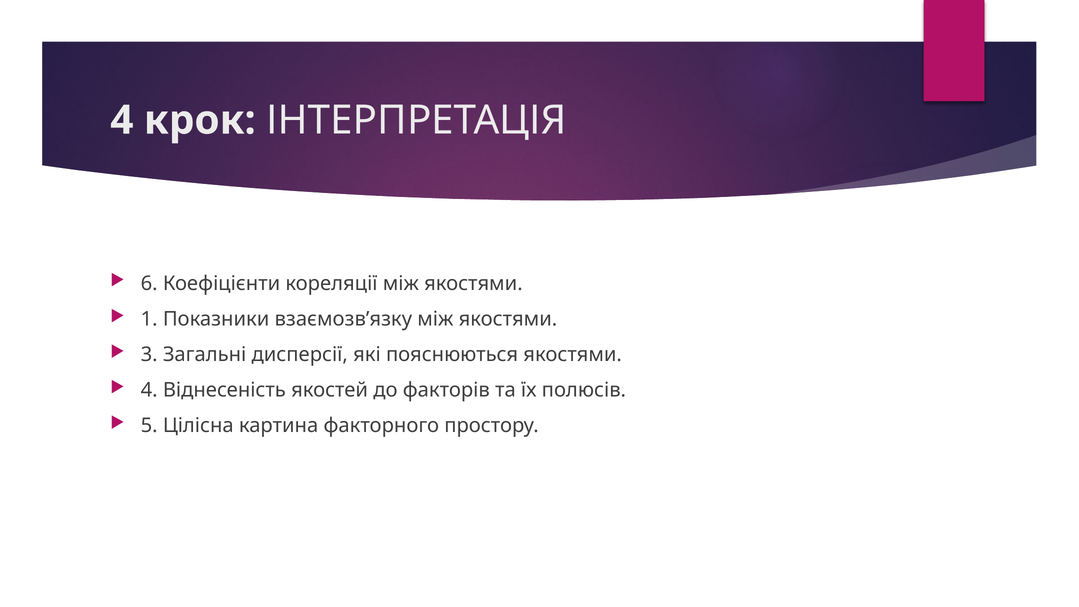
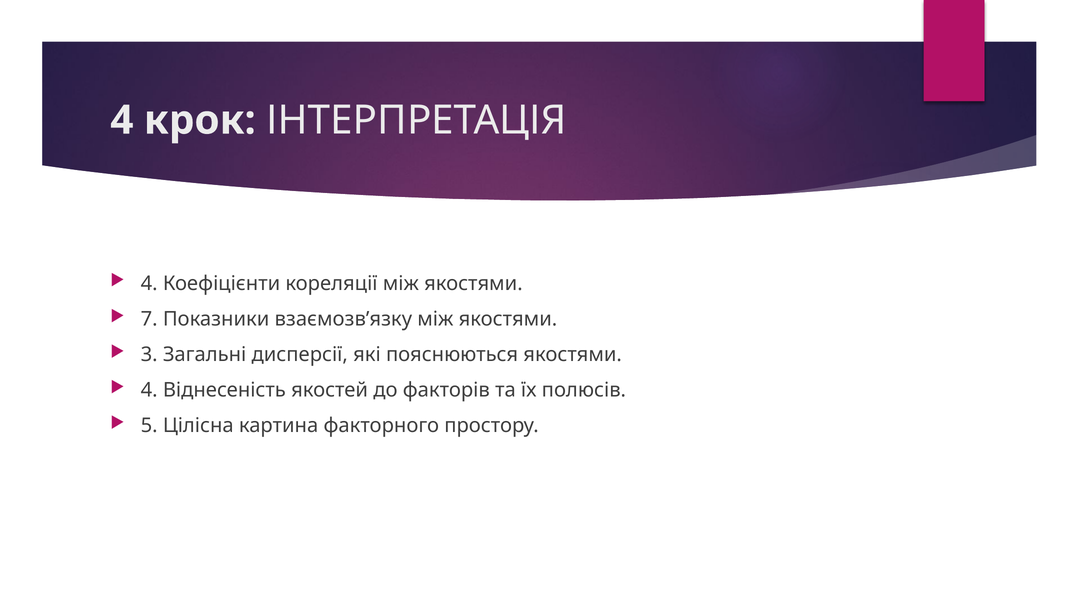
6 at (149, 284): 6 -> 4
1: 1 -> 7
